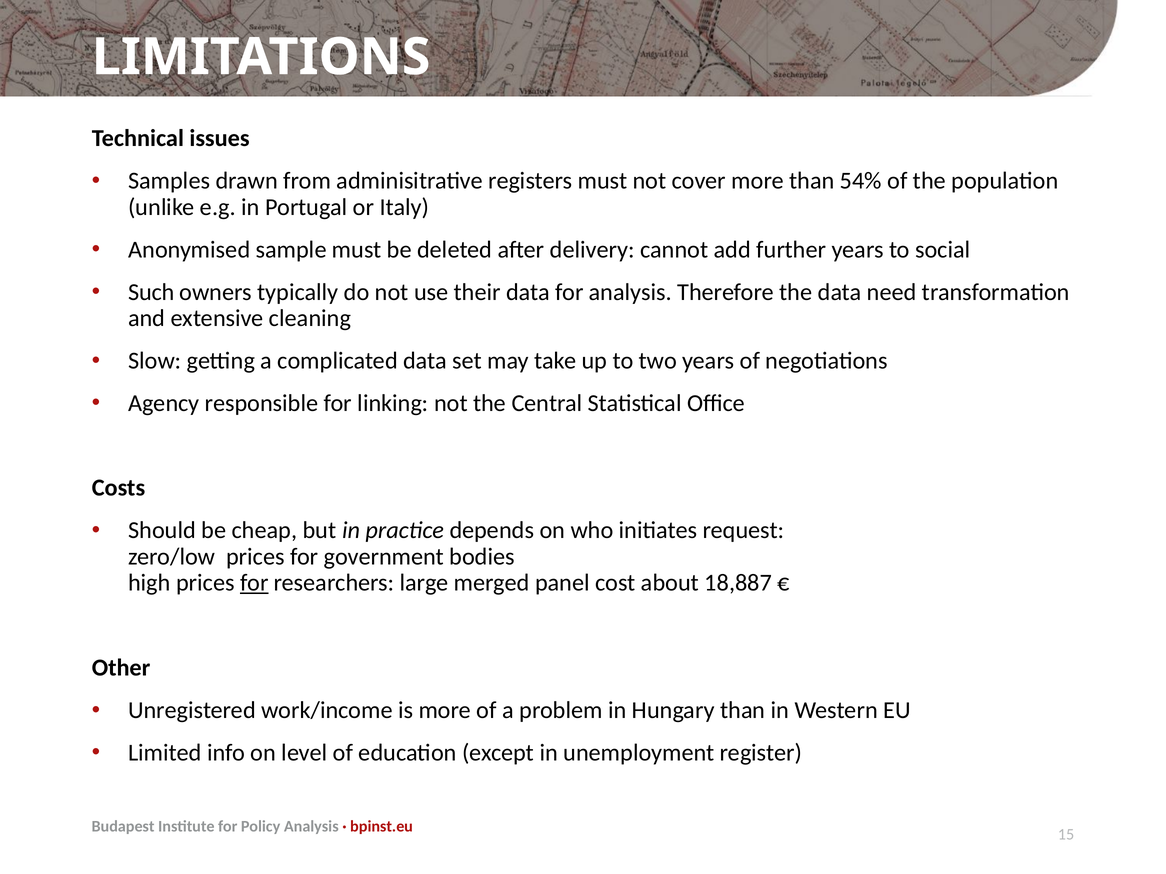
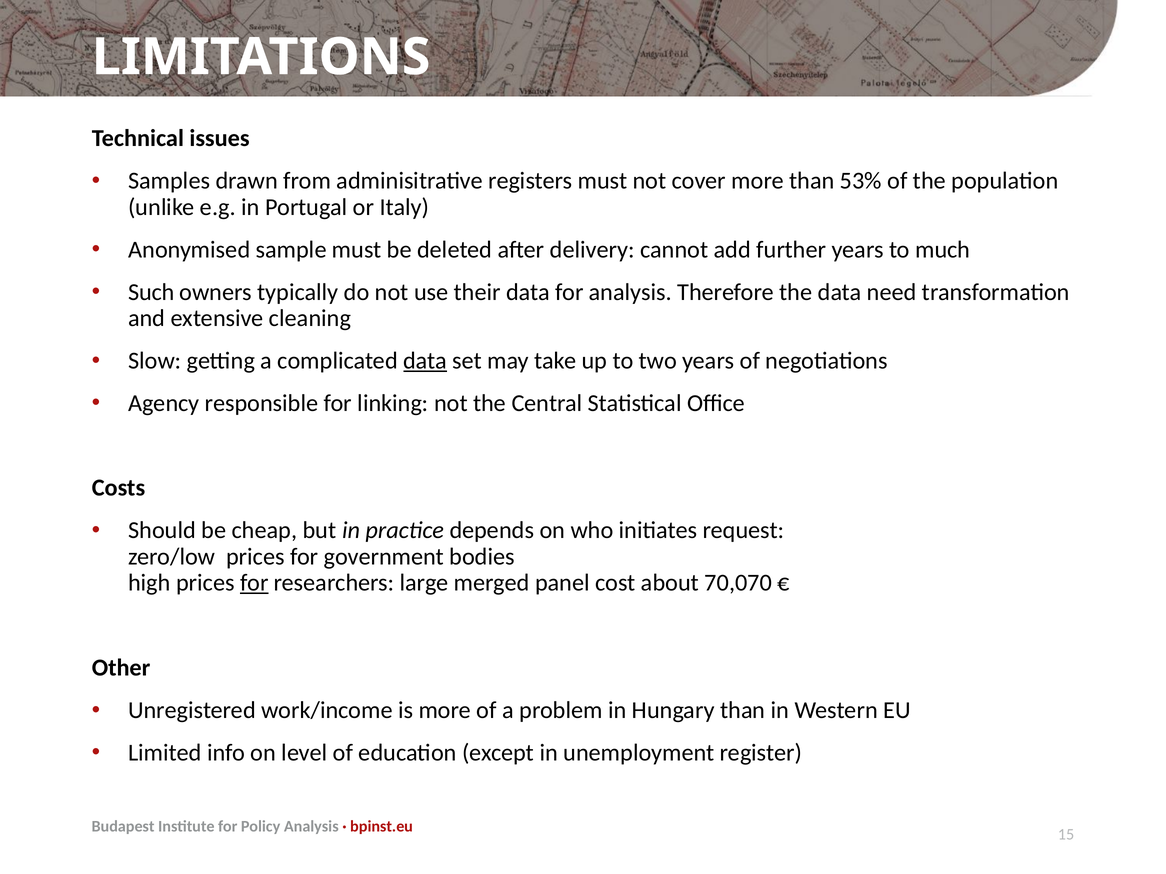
54%: 54% -> 53%
social: social -> much
data at (425, 361) underline: none -> present
18,887: 18,887 -> 70,070
